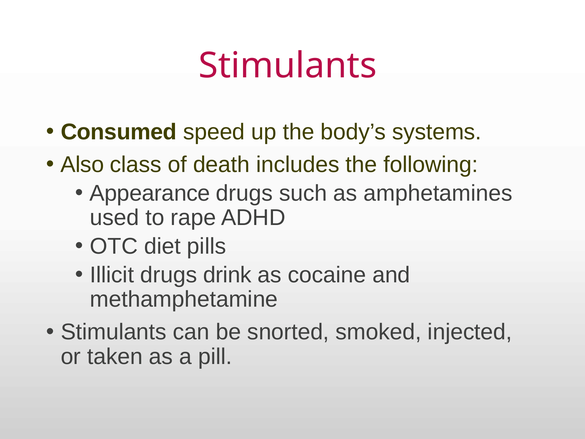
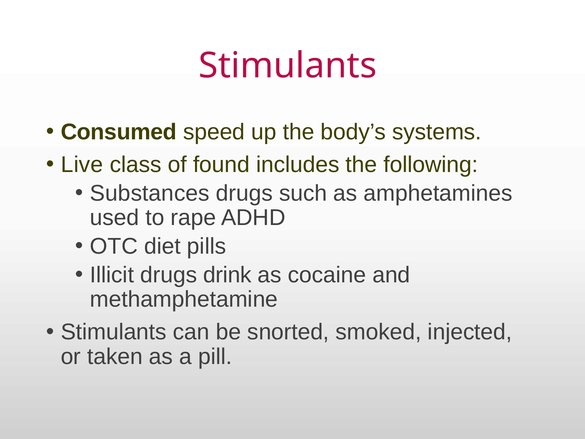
Also: Also -> Live
death: death -> found
Appearance: Appearance -> Substances
